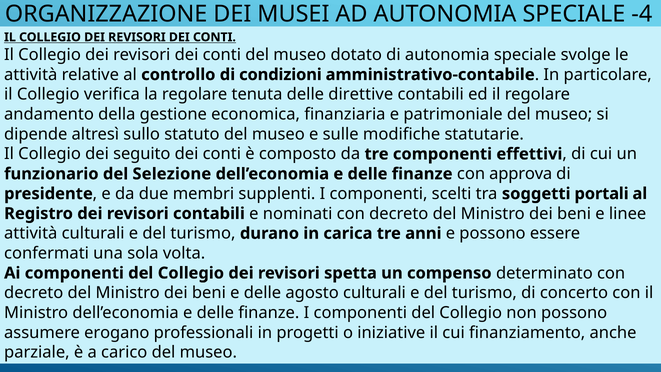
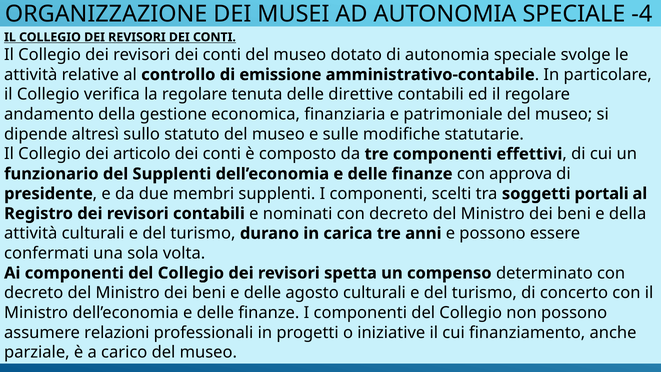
condizioni: condizioni -> emissione
seguito: seguito -> articolo
del Selezione: Selezione -> Supplenti
e linee: linee -> della
erogano: erogano -> relazioni
